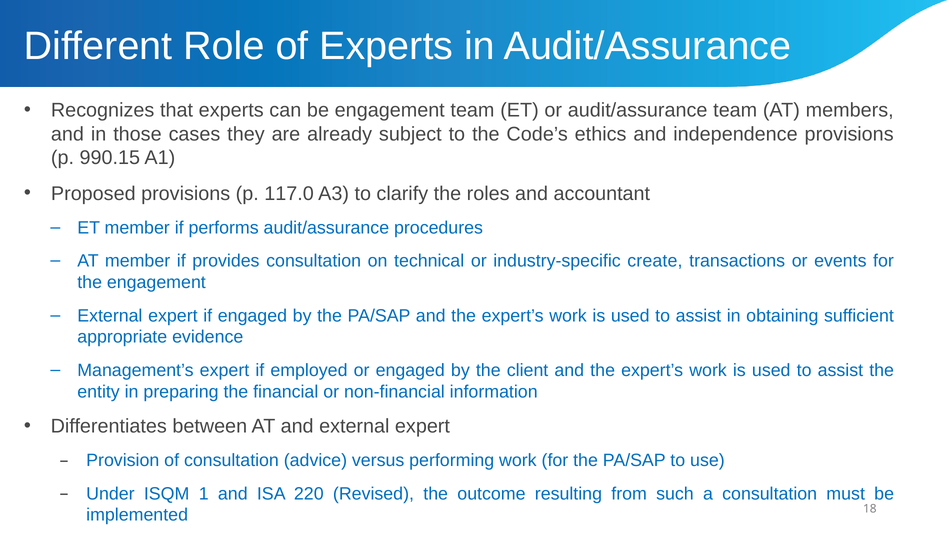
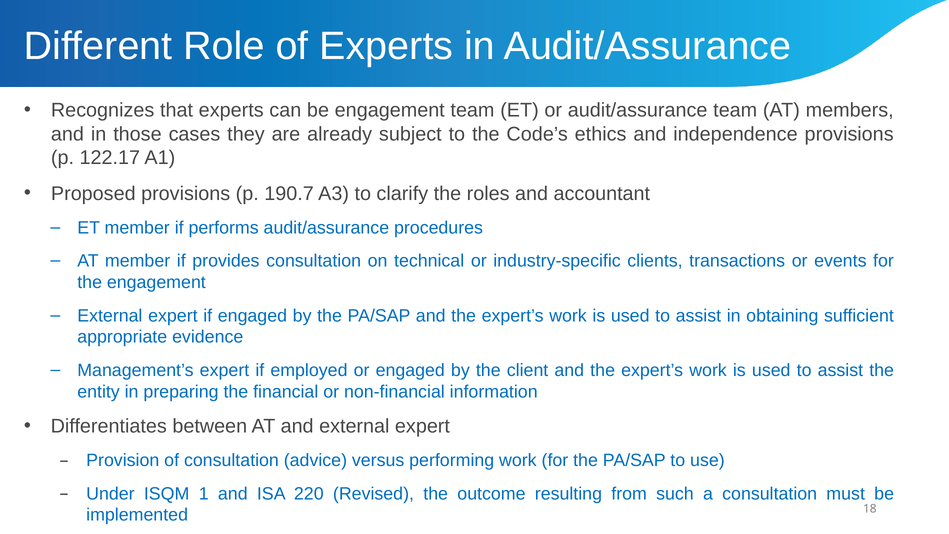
990.15: 990.15 -> 122.17
117.0: 117.0 -> 190.7
create: create -> clients
